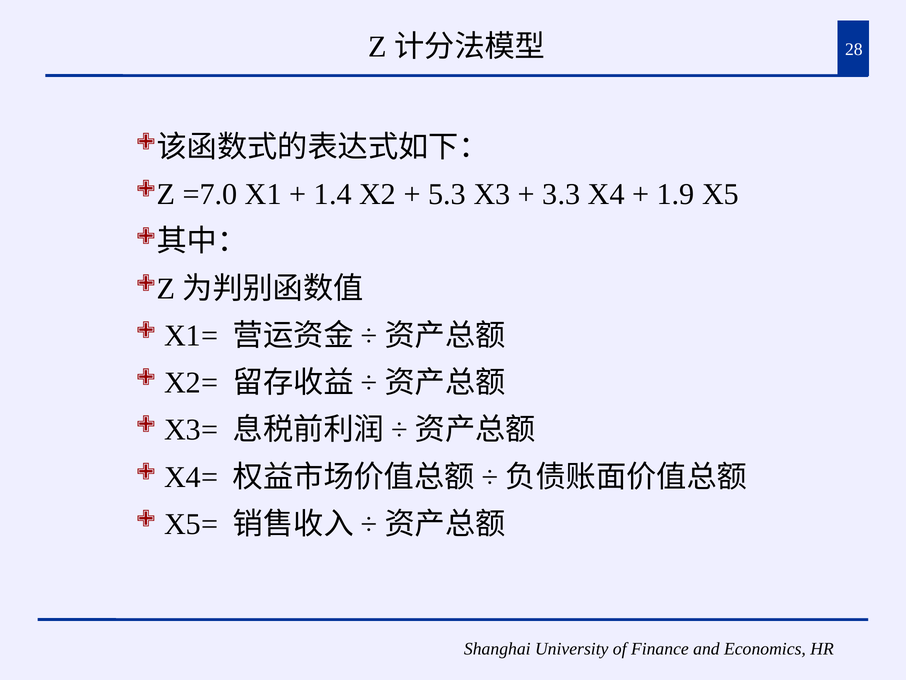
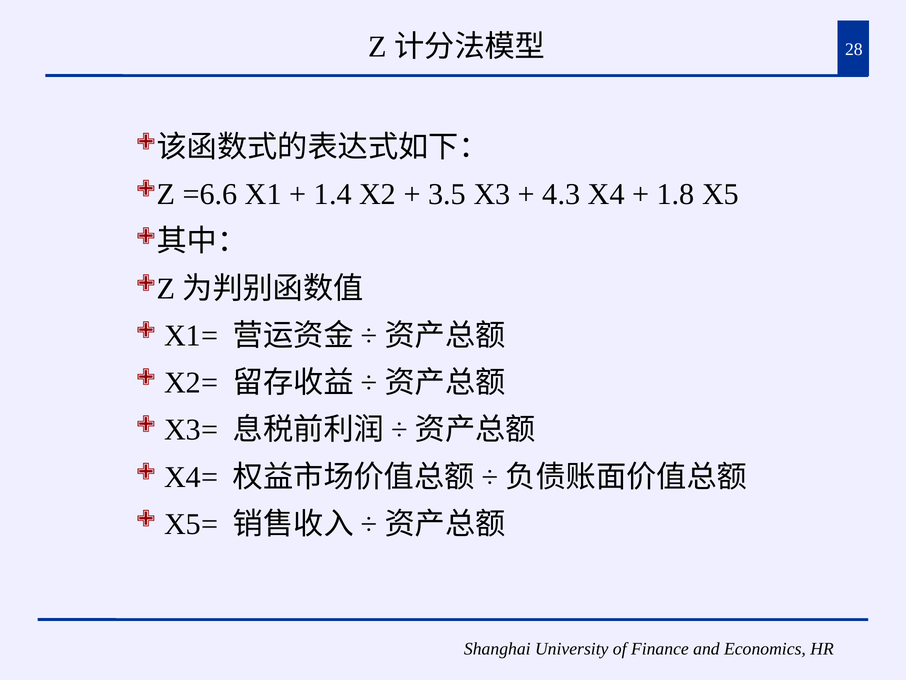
=7.0: =7.0 -> =6.6
5.3: 5.3 -> 3.5
3.3: 3.3 -> 4.3
1.9: 1.9 -> 1.8
